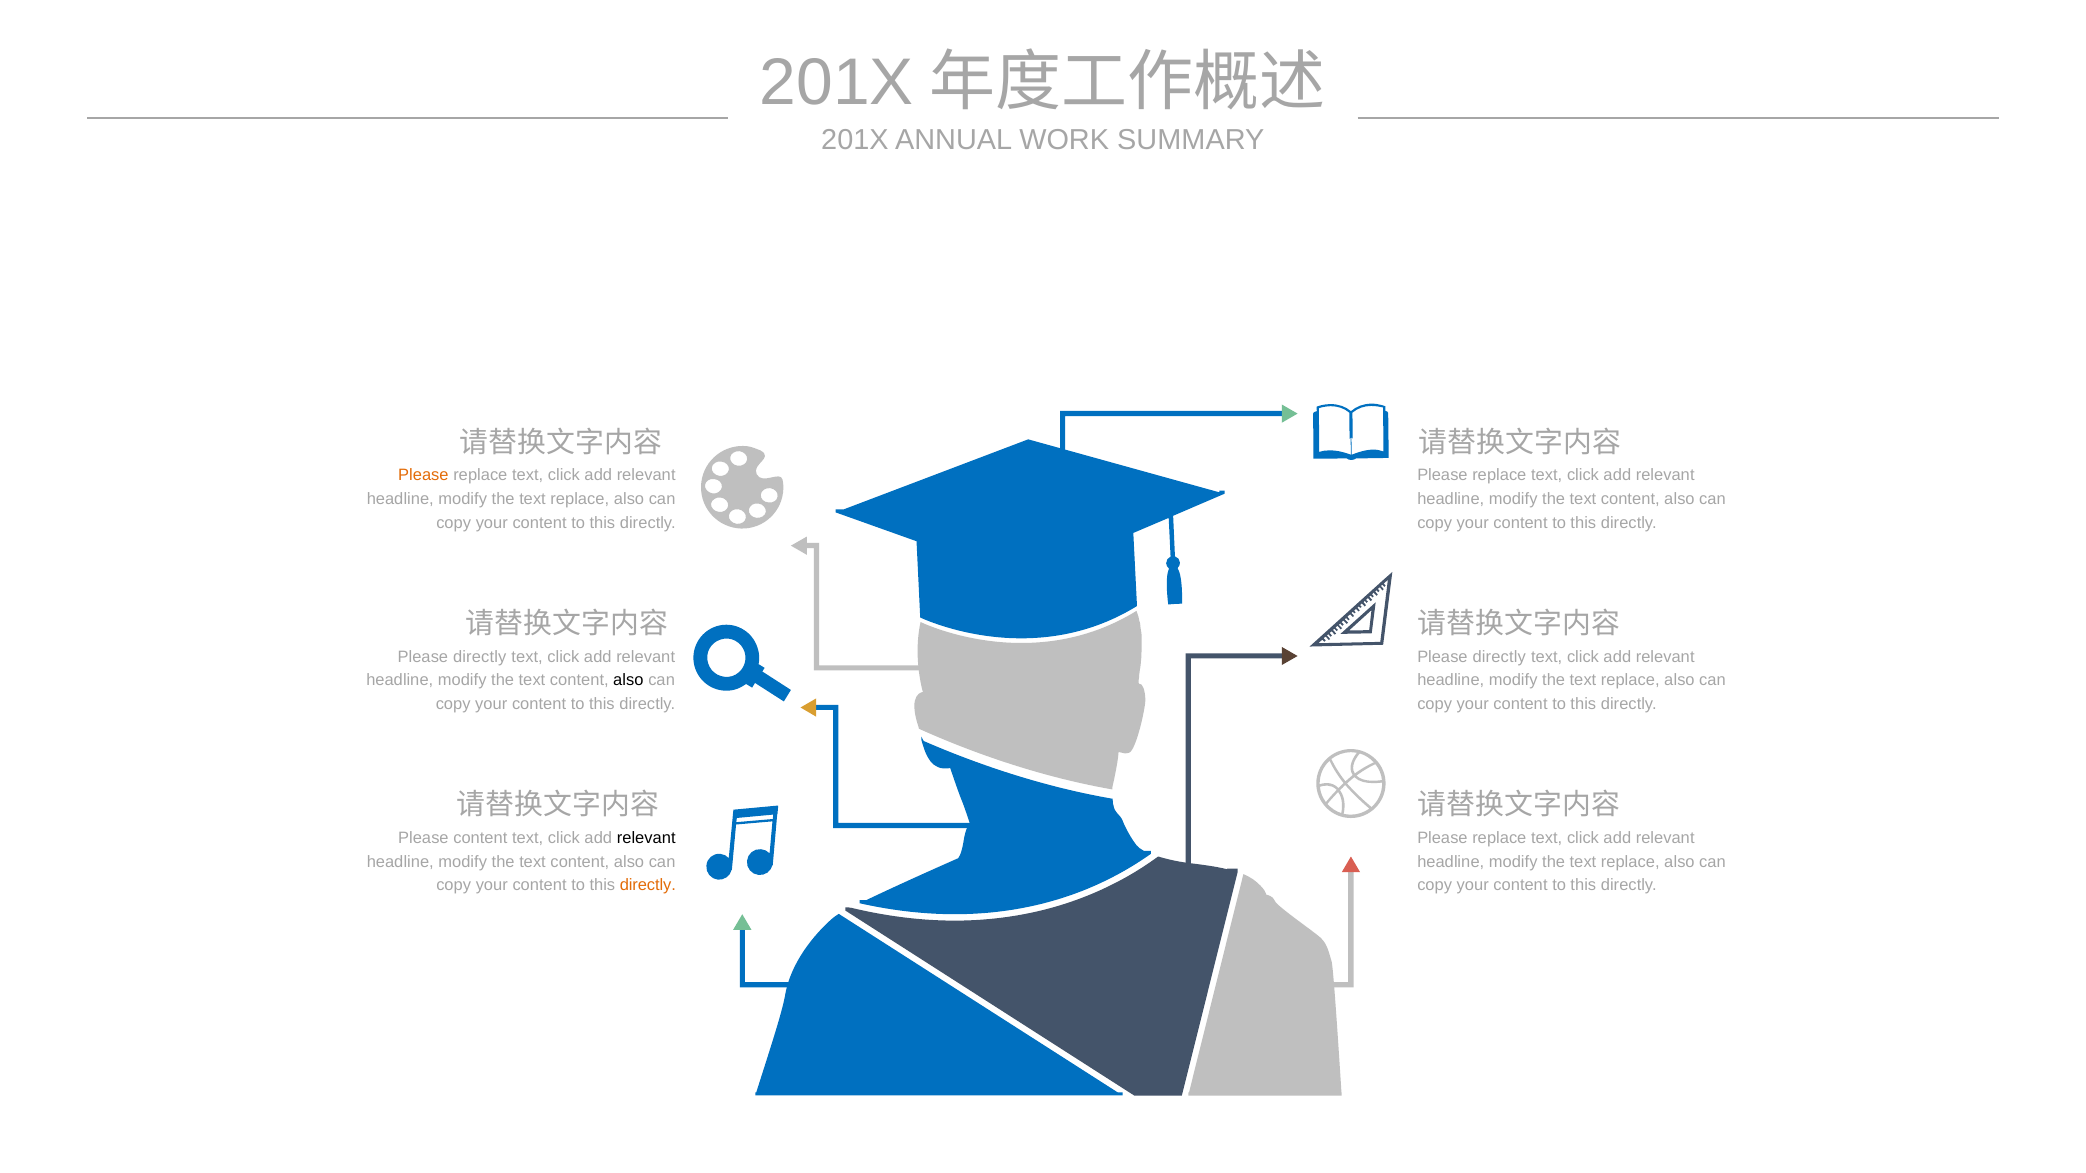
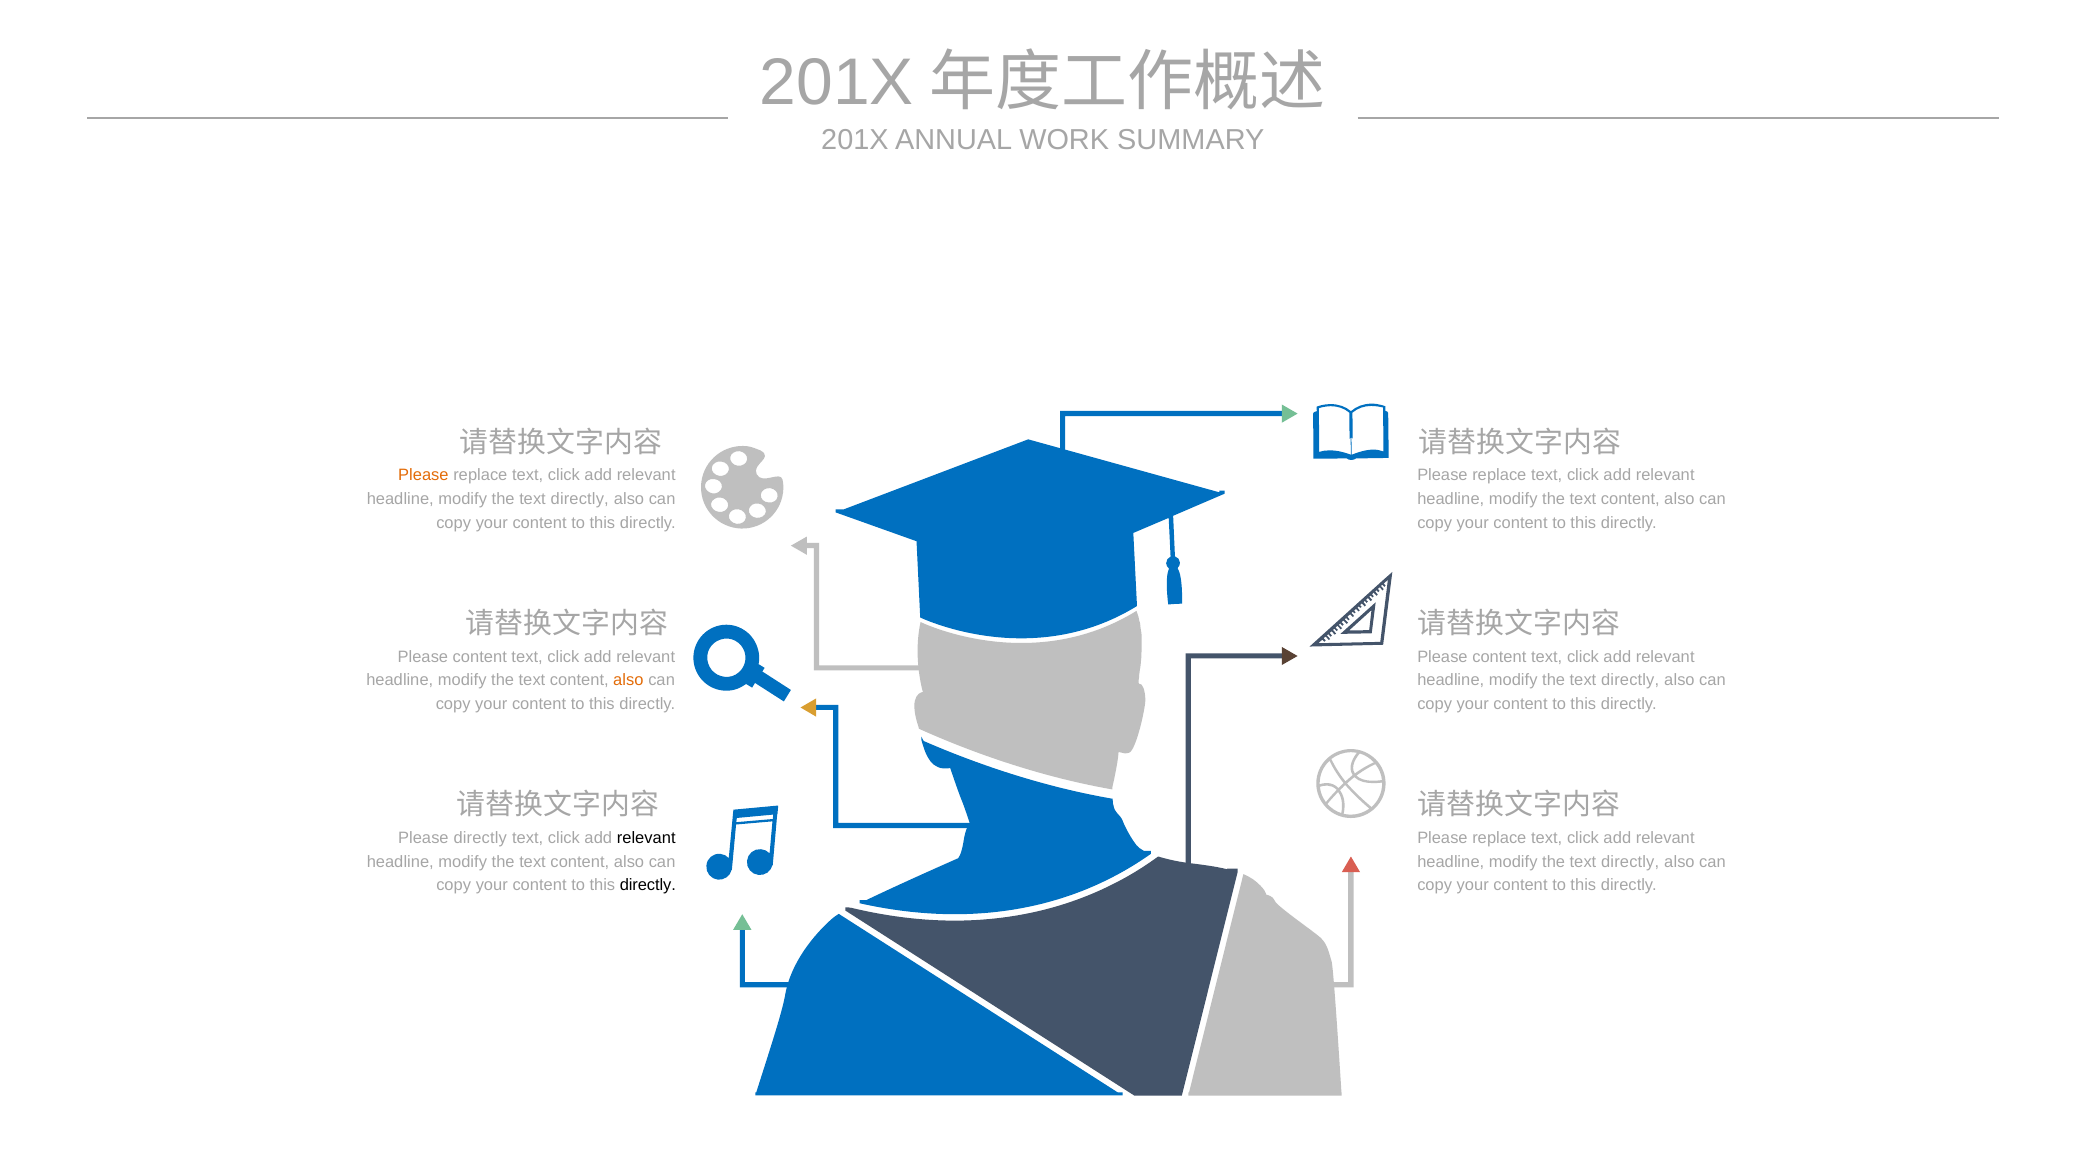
replace at (580, 499): replace -> directly
directly at (480, 657): directly -> content
directly at (1499, 657): directly -> content
also at (628, 681) colour: black -> orange
replace at (1630, 681): replace -> directly
Please content: content -> directly
replace at (1630, 862): replace -> directly
directly at (648, 886) colour: orange -> black
